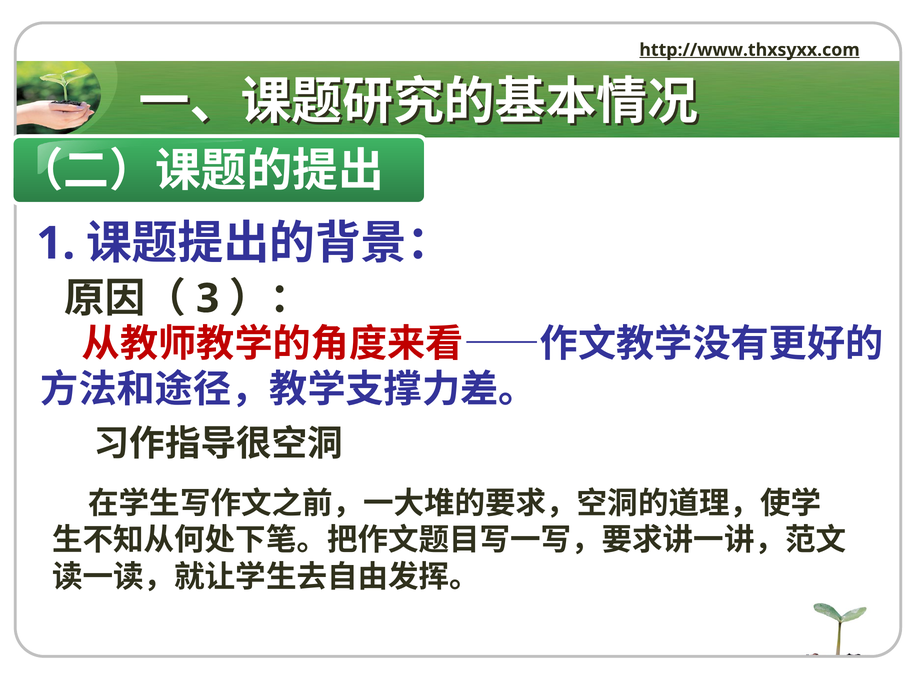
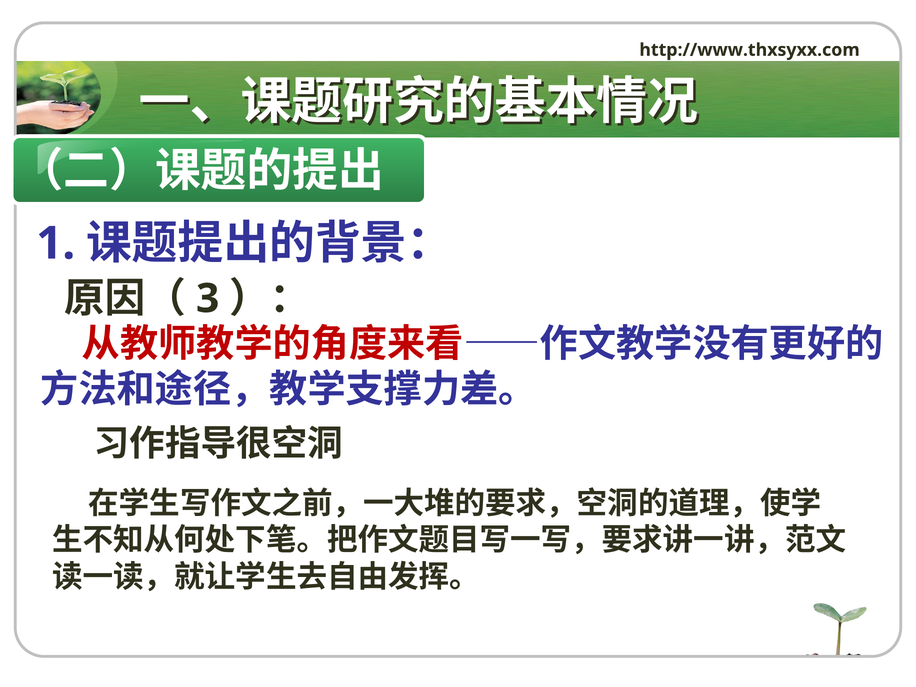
http://www.thxsyxx.com underline: present -> none
